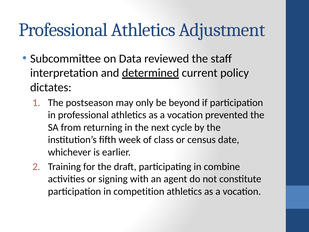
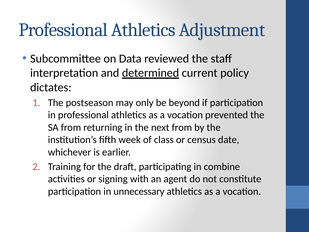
next cycle: cycle -> from
competition: competition -> unnecessary
